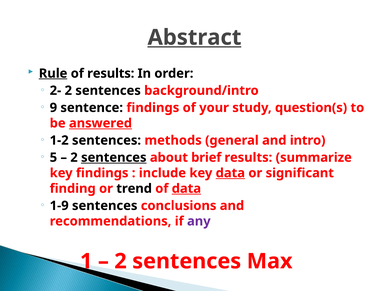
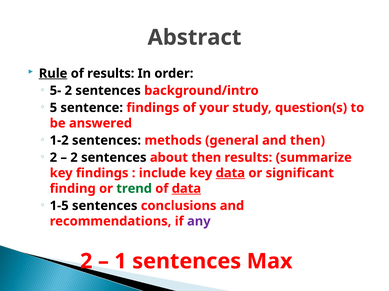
Abstract underline: present -> none
2-: 2- -> 5-
9: 9 -> 5
answered underline: present -> none
and intro: intro -> then
5 at (53, 158): 5 -> 2
sentences at (114, 158) underline: present -> none
about brief: brief -> then
trend colour: black -> green
1-9: 1-9 -> 1-5
1 at (86, 262): 1 -> 2
2 at (120, 262): 2 -> 1
